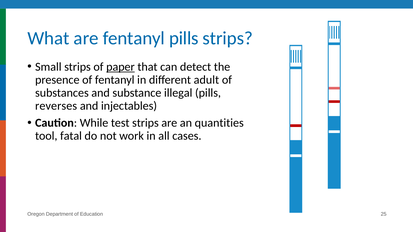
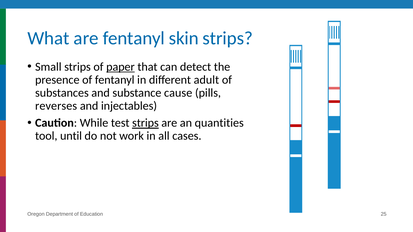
fentanyl pills: pills -> skin
illegal: illegal -> cause
strips at (145, 123) underline: none -> present
fatal: fatal -> until
